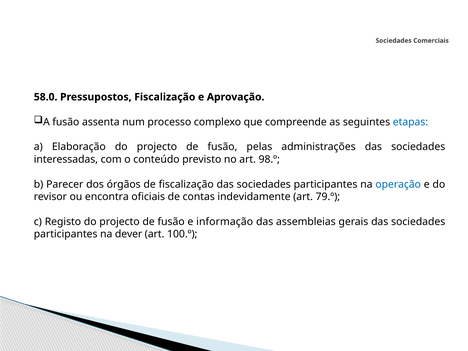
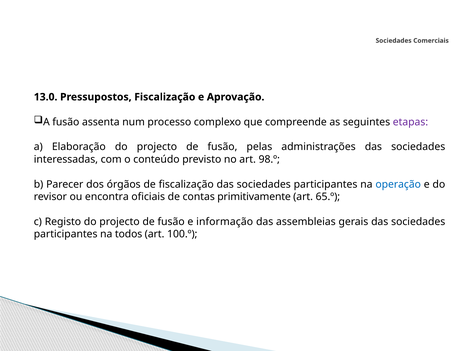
58.0: 58.0 -> 13.0
etapas colour: blue -> purple
indevidamente: indevidamente -> primitivamente
79.º: 79.º -> 65.º
dever: dever -> todos
